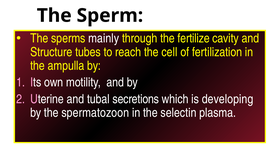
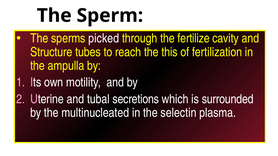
mainly: mainly -> picked
cell: cell -> this
developing: developing -> surrounded
spermatozoon: spermatozoon -> multinucleated
